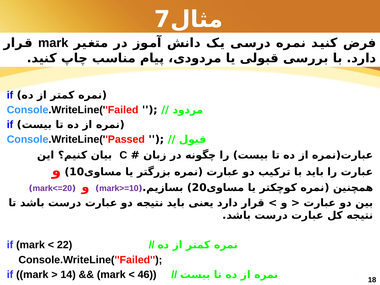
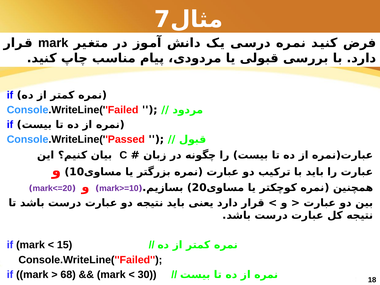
22: 22 -> 15
14: 14 -> 68
46: 46 -> 30
